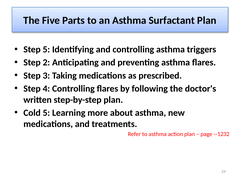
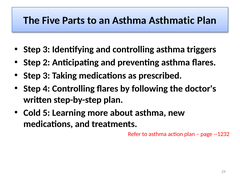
Surfactant: Surfactant -> Asthmatic
5 at (46, 49): 5 -> 3
